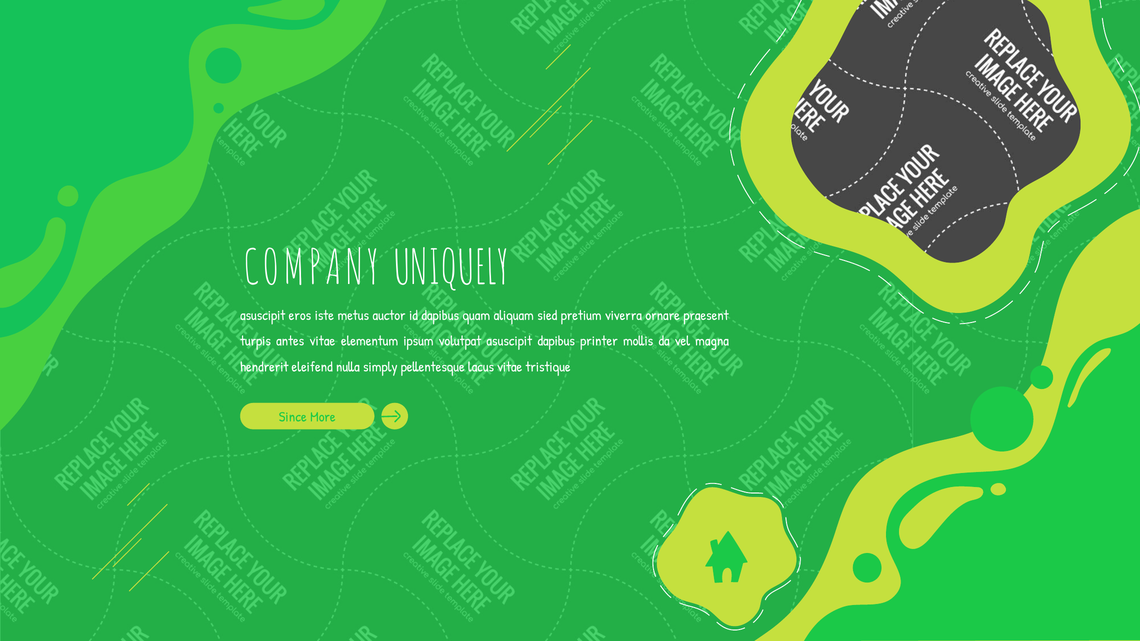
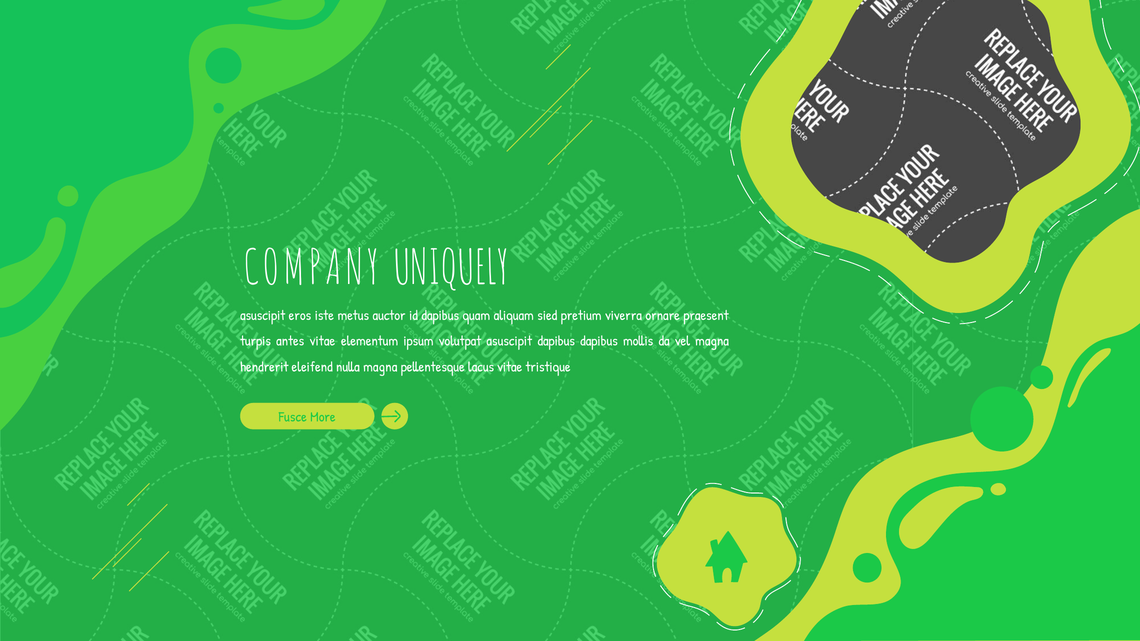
dapibus printer: printer -> dapibus
nulla simply: simply -> magna
Since: Since -> Fusce
